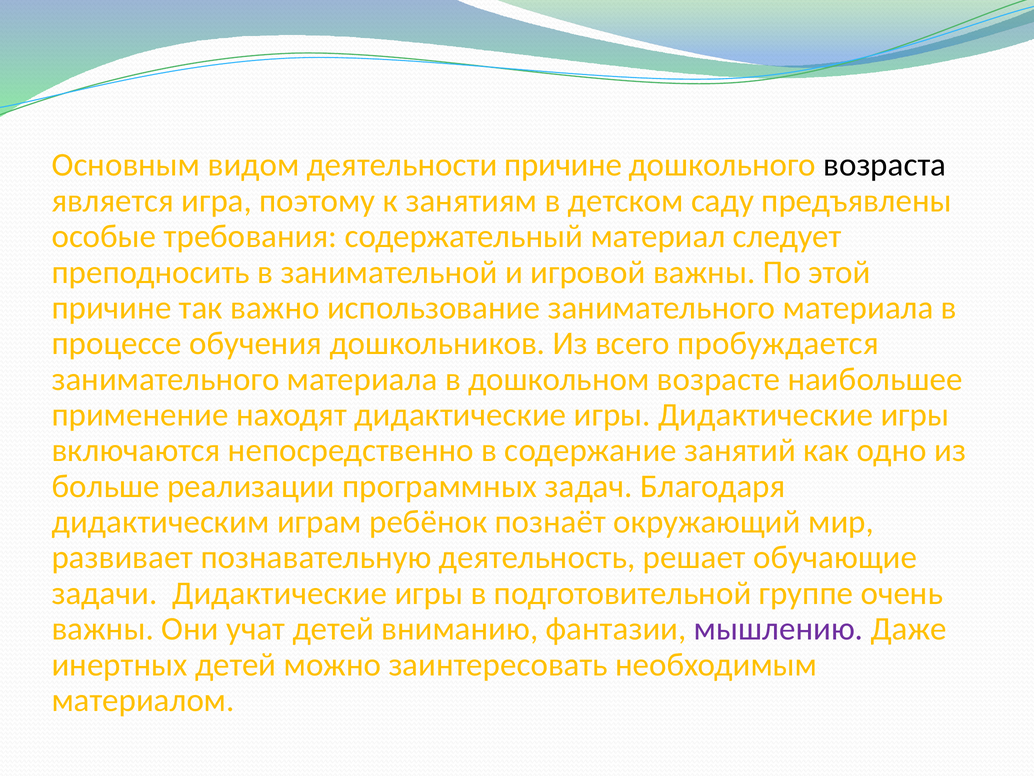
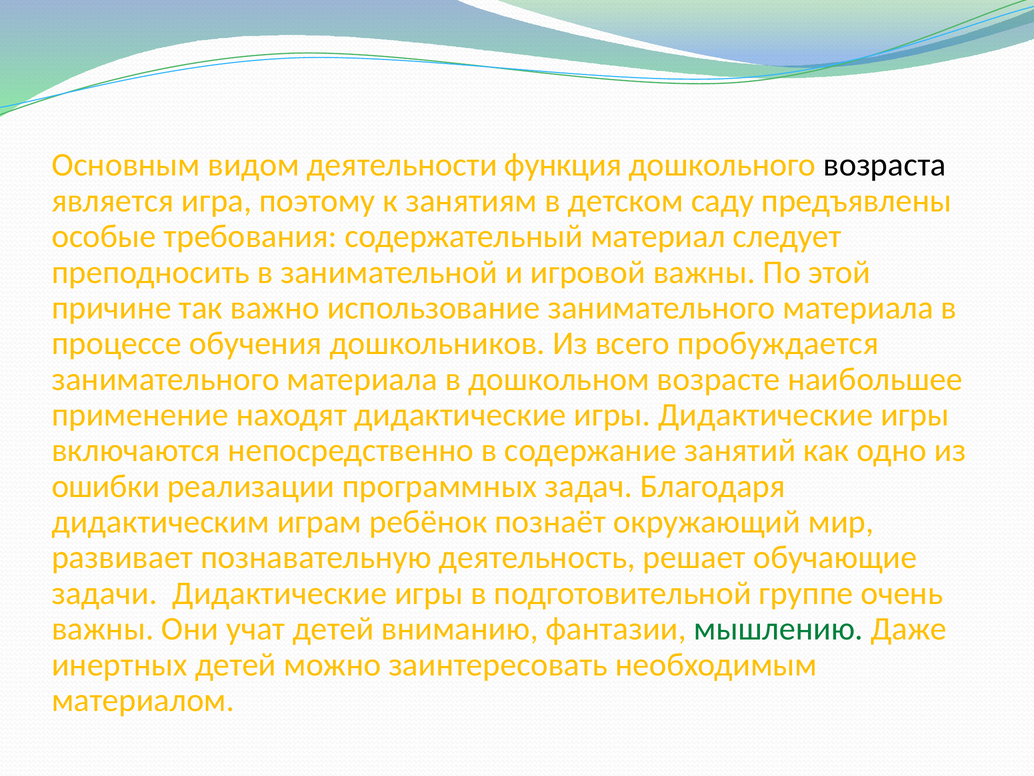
деятельности причине: причине -> функция
больше: больше -> ошибки
мышлению colour: purple -> green
